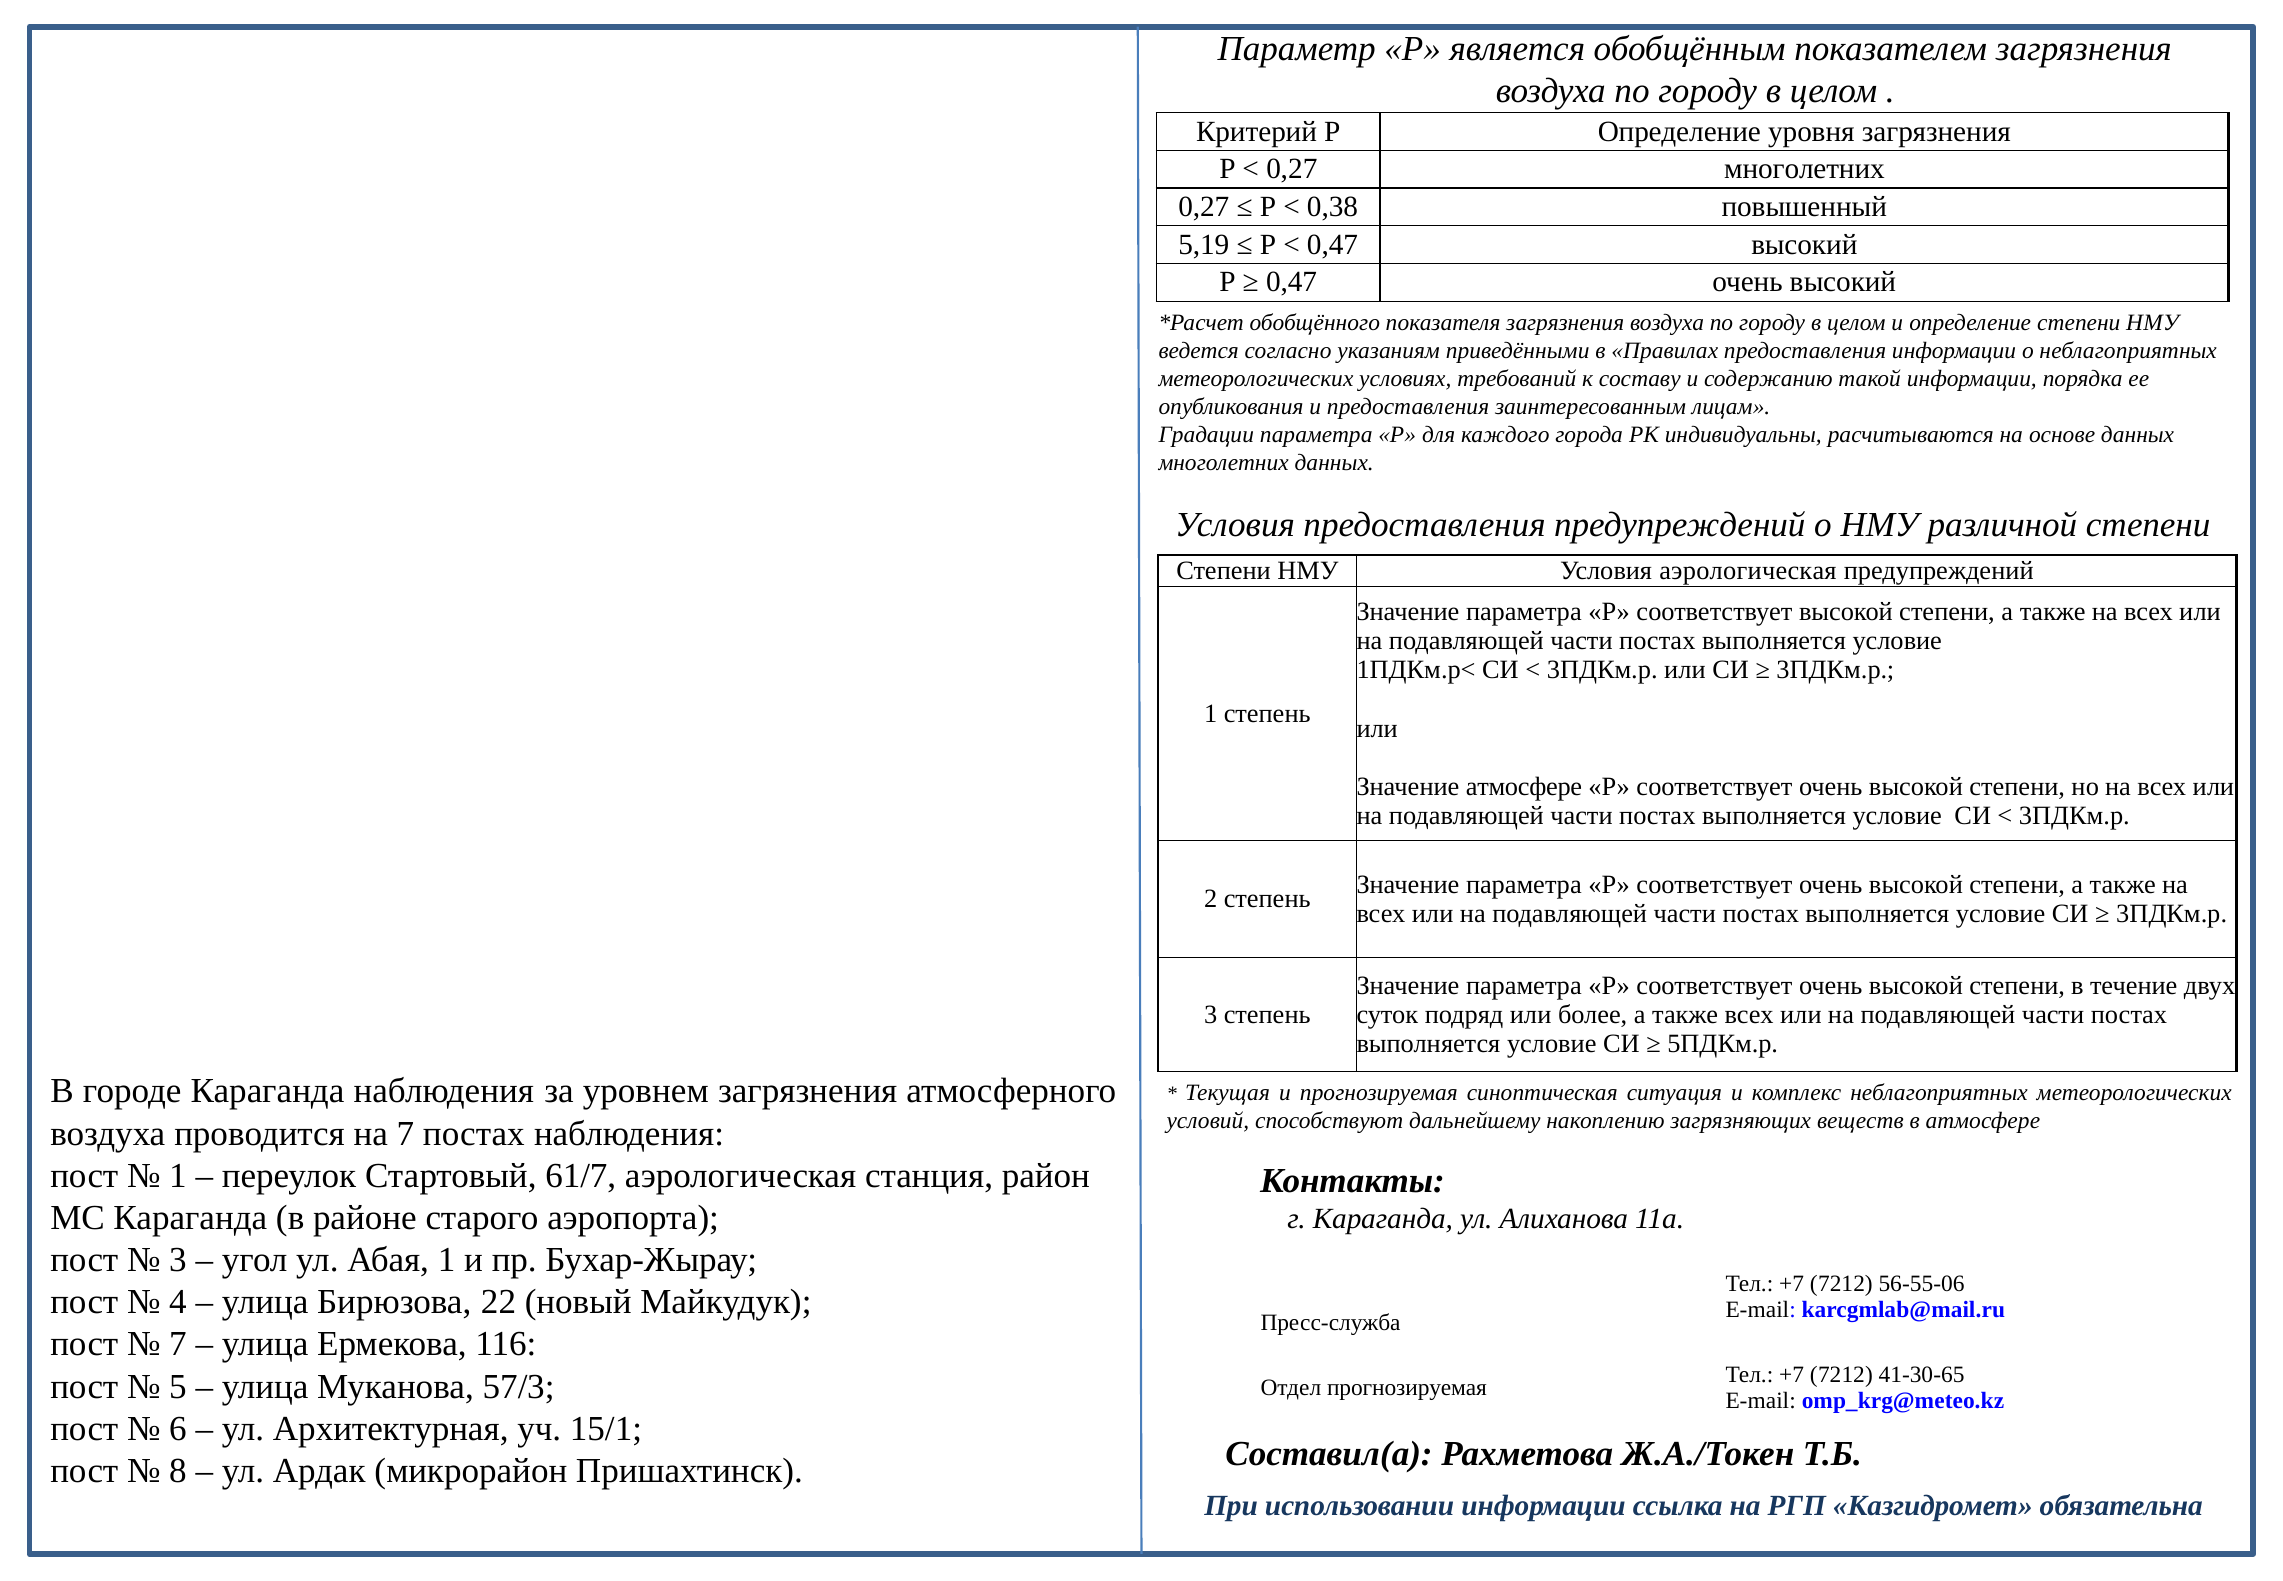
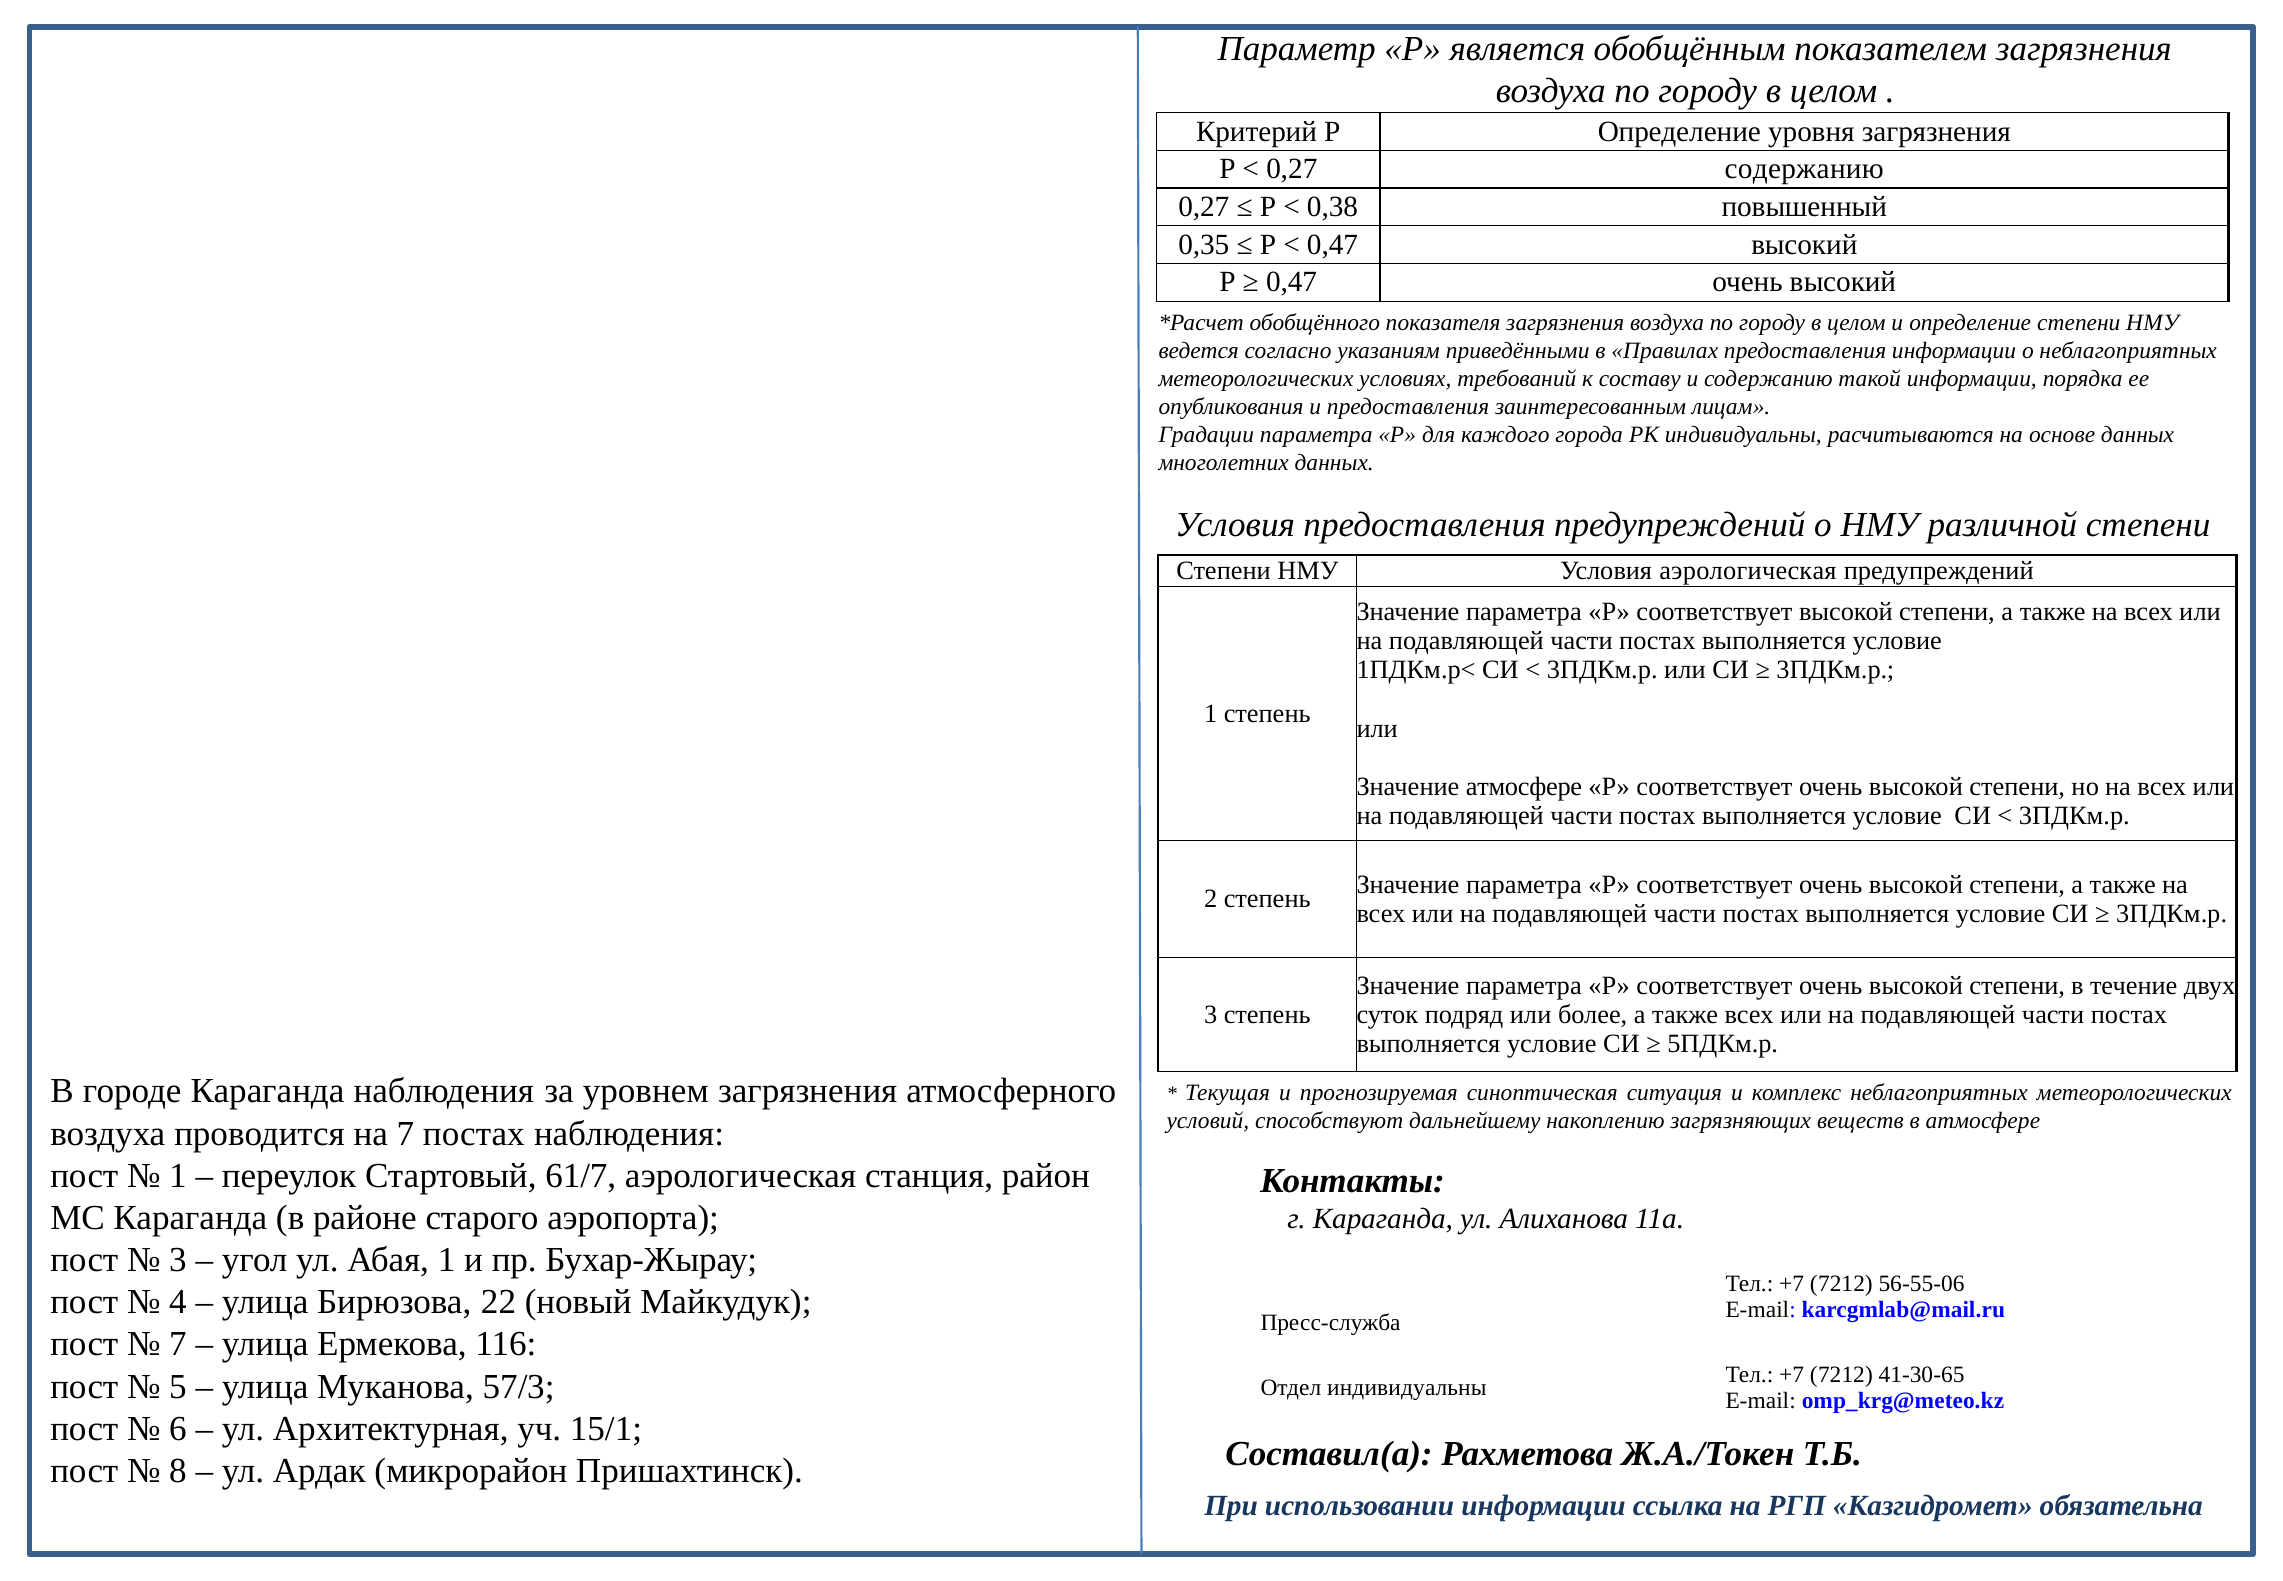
0,27 многолетних: многолетних -> содержанию
5,19: 5,19 -> 0,35
Отдел прогнозируемая: прогнозируемая -> индивидуальны
